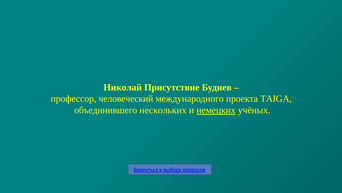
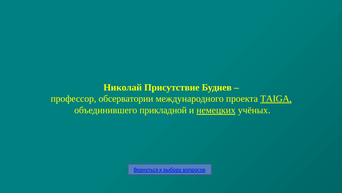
человеческий: человеческий -> обсерватории
TAIGA underline: none -> present
нескольких: нескольких -> прикладной
